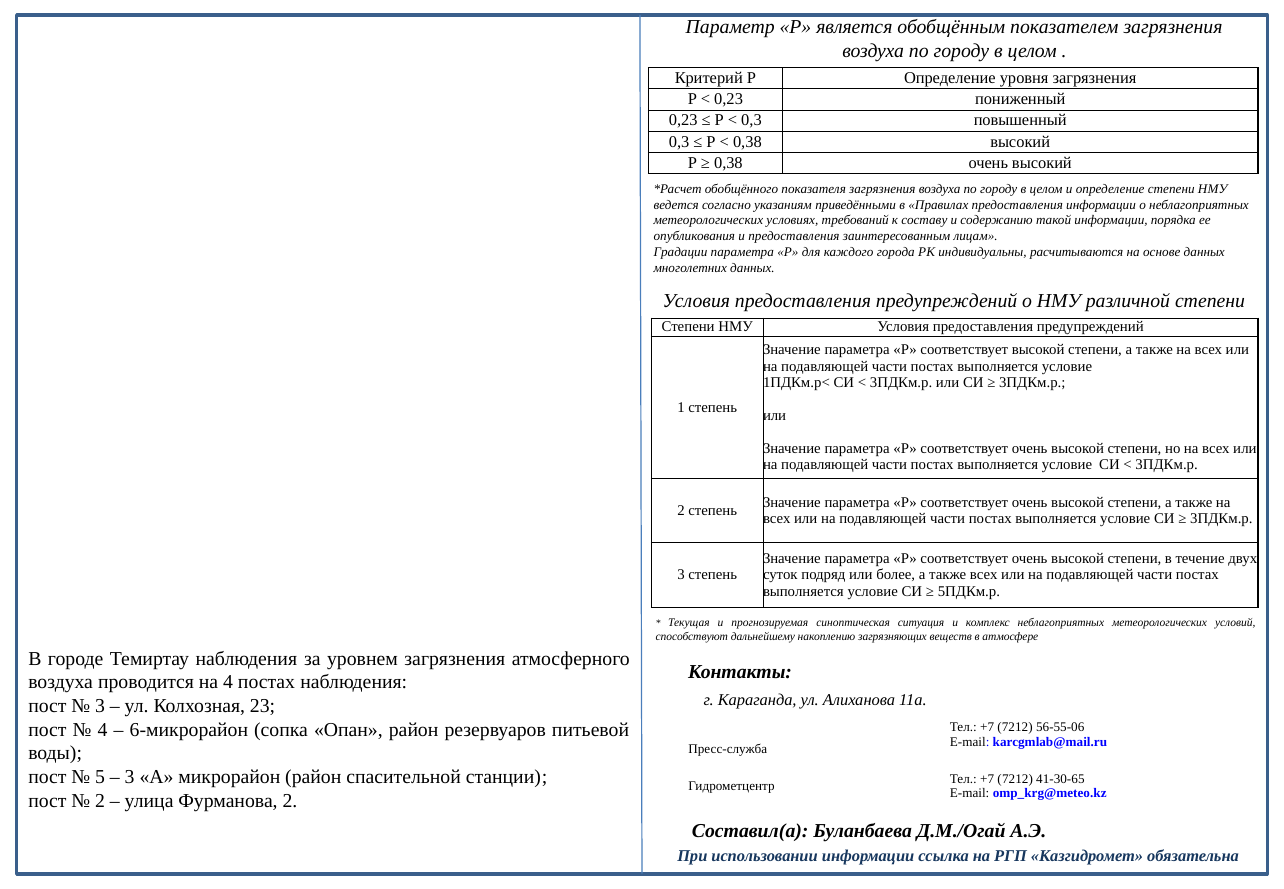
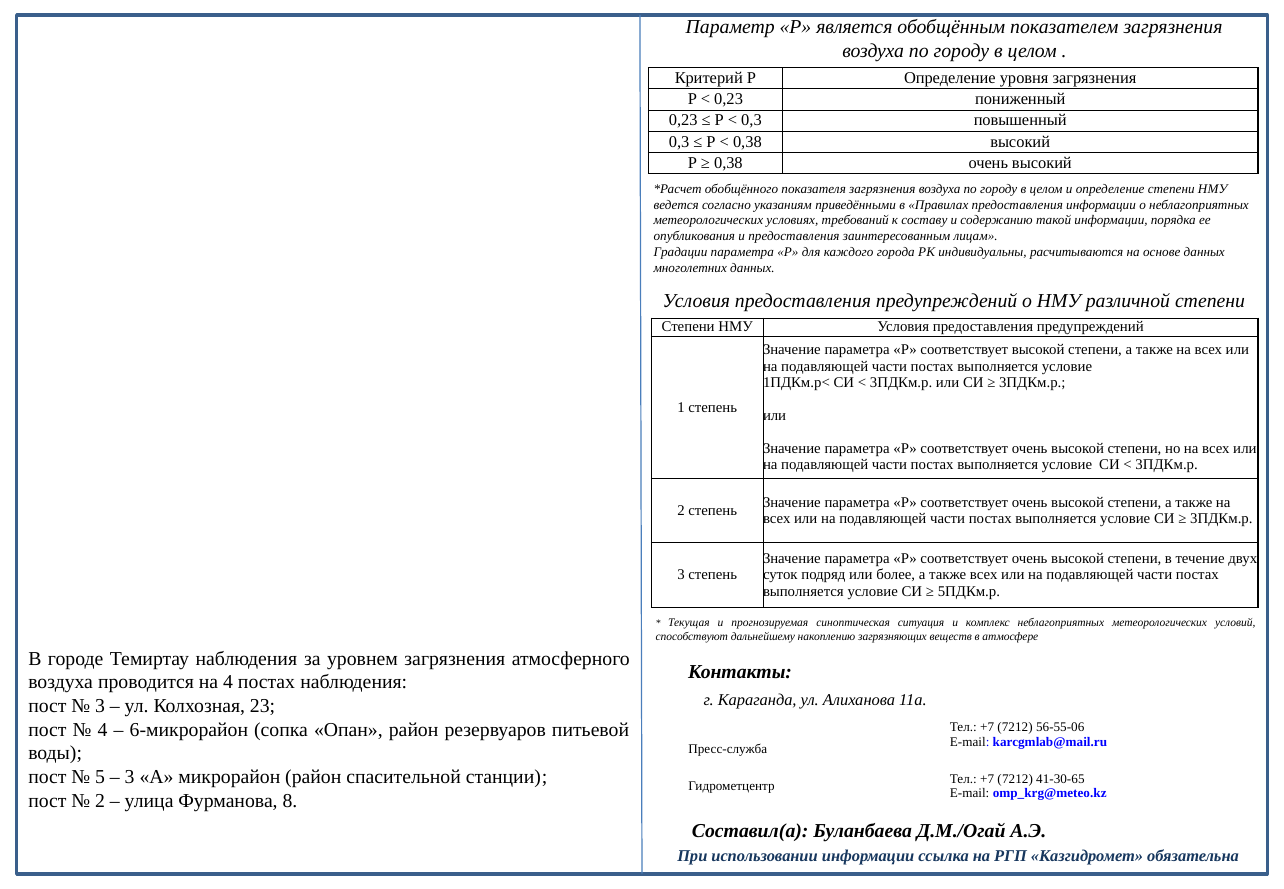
Фурманова 2: 2 -> 8
